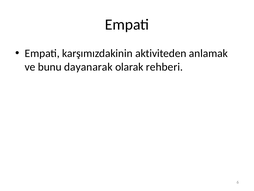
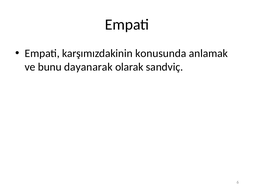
aktiviteden: aktiviteden -> konusunda
rehberi: rehberi -> sandviç
